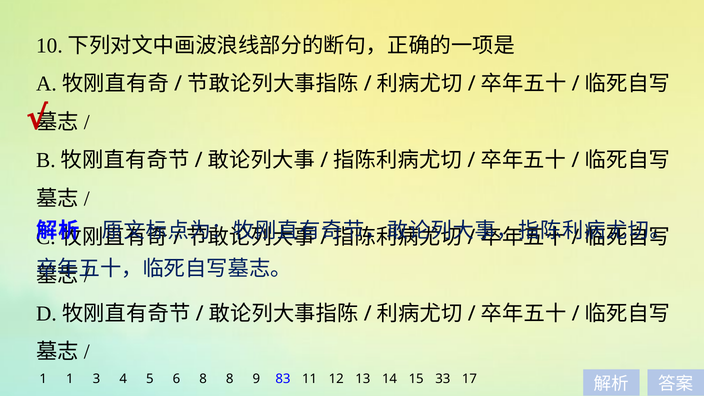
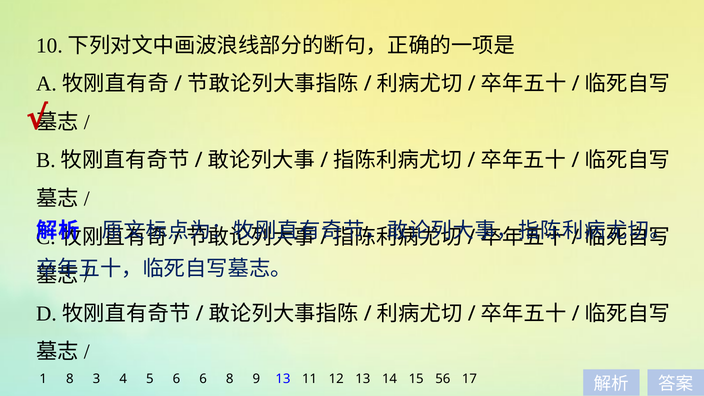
1 1: 1 -> 8
6 8: 8 -> 6
9 83: 83 -> 13
33: 33 -> 56
